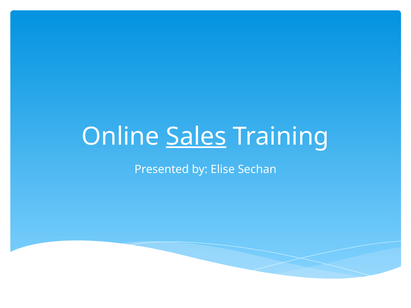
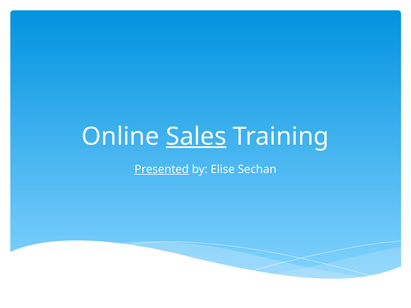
Presented underline: none -> present
